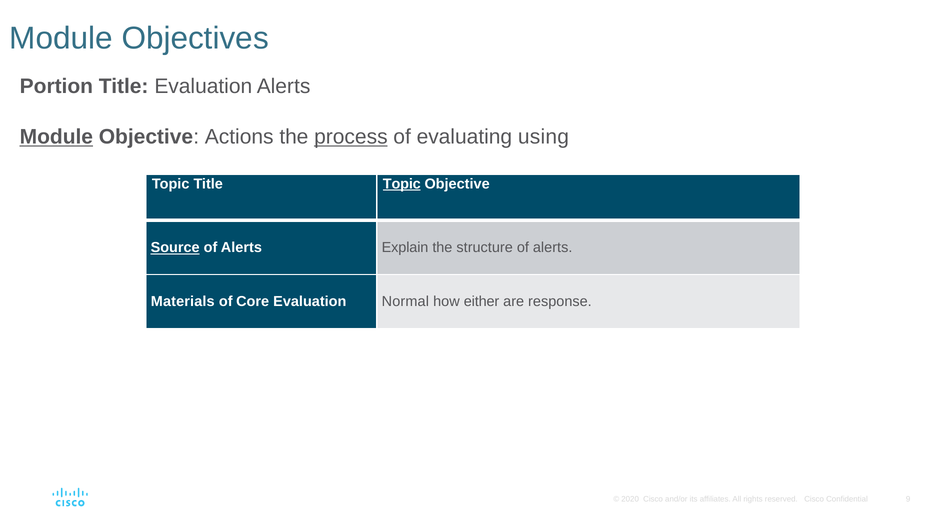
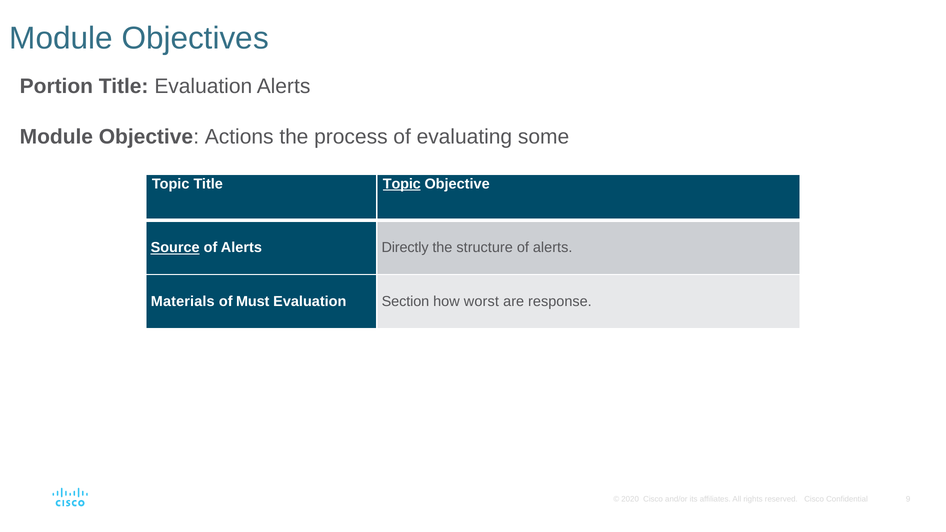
Module at (56, 137) underline: present -> none
process underline: present -> none
using: using -> some
Explain: Explain -> Directly
Core: Core -> Must
Normal: Normal -> Section
either: either -> worst
